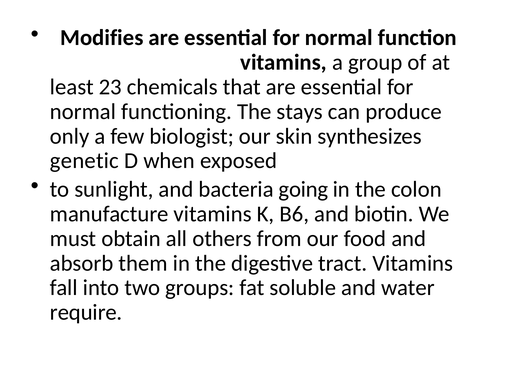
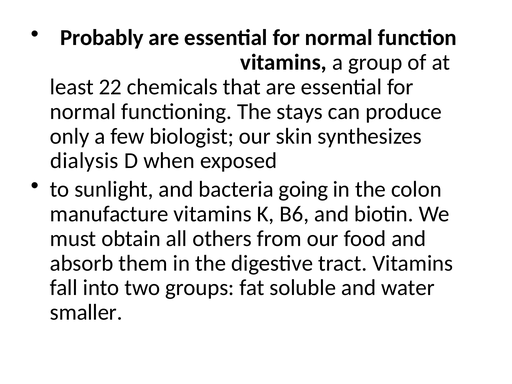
Modifies: Modifies -> Probably
23: 23 -> 22
genetic: genetic -> dialysis
require: require -> smaller
